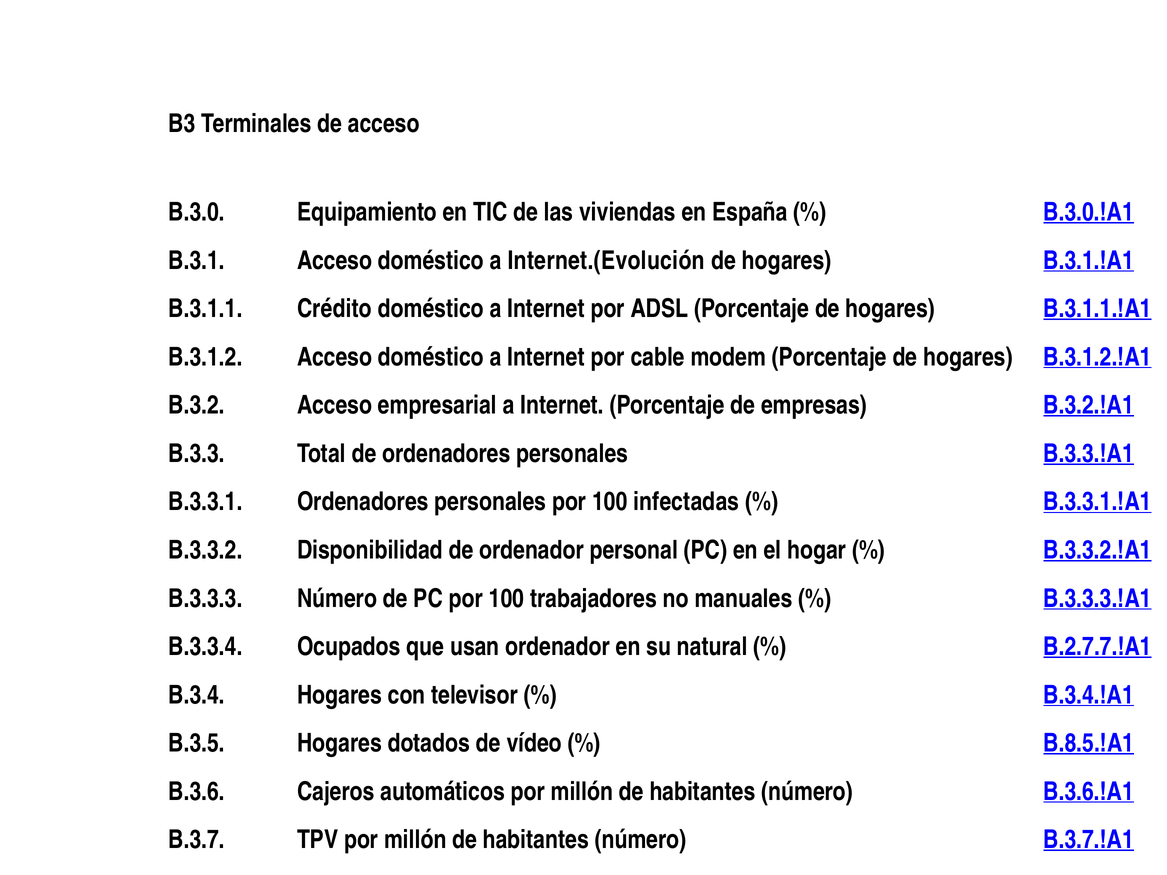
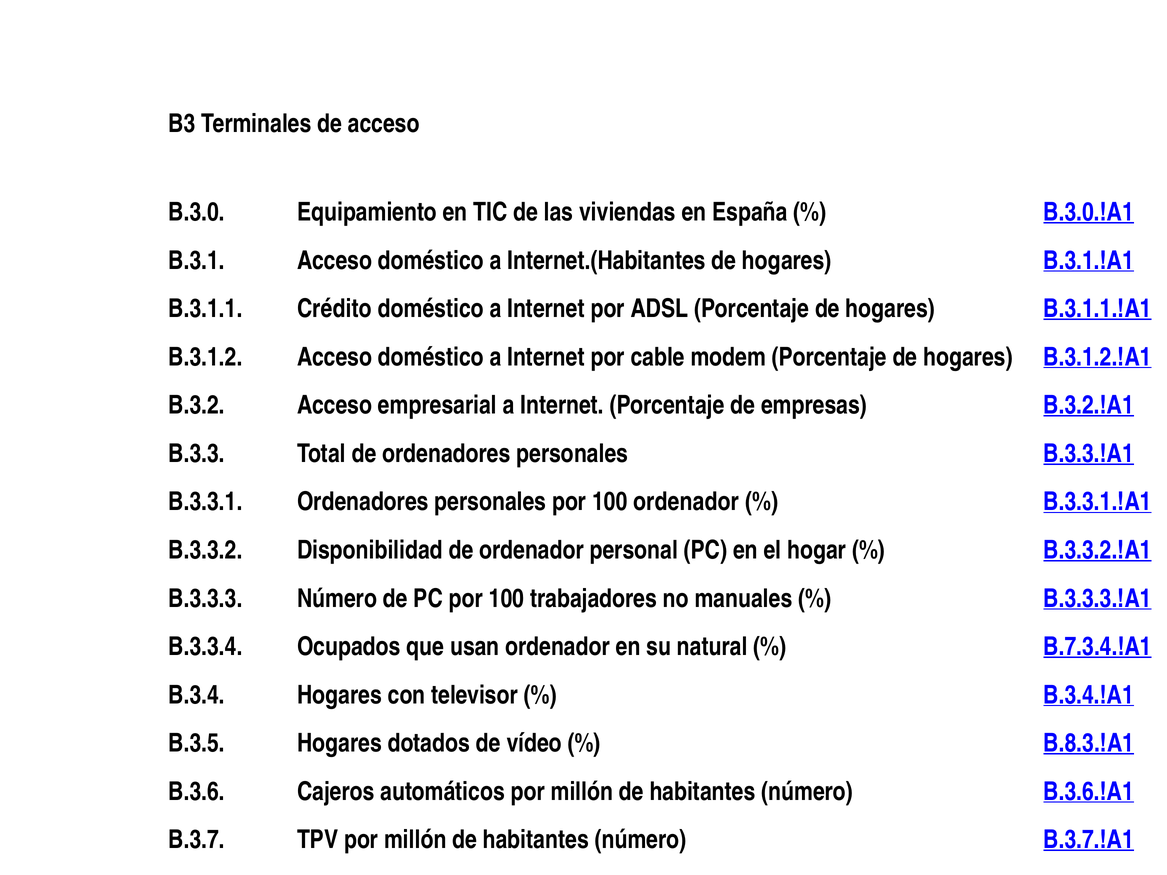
Internet.(Evolución: Internet.(Evolución -> Internet.(Habitantes
100 infectadas: infectadas -> ordenador
B.2.7.7.!A1: B.2.7.7.!A1 -> B.7.3.4.!A1
B.8.5.!A1: B.8.5.!A1 -> B.8.3.!A1
